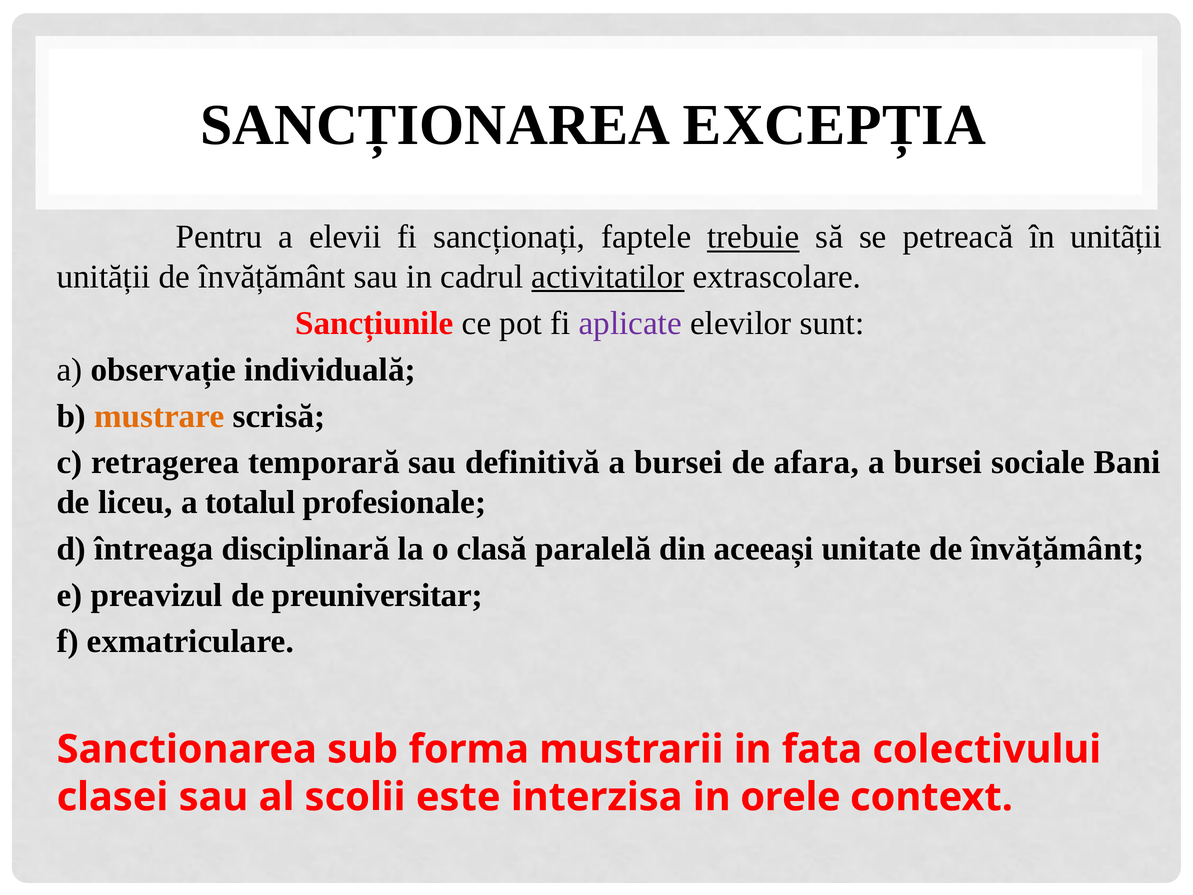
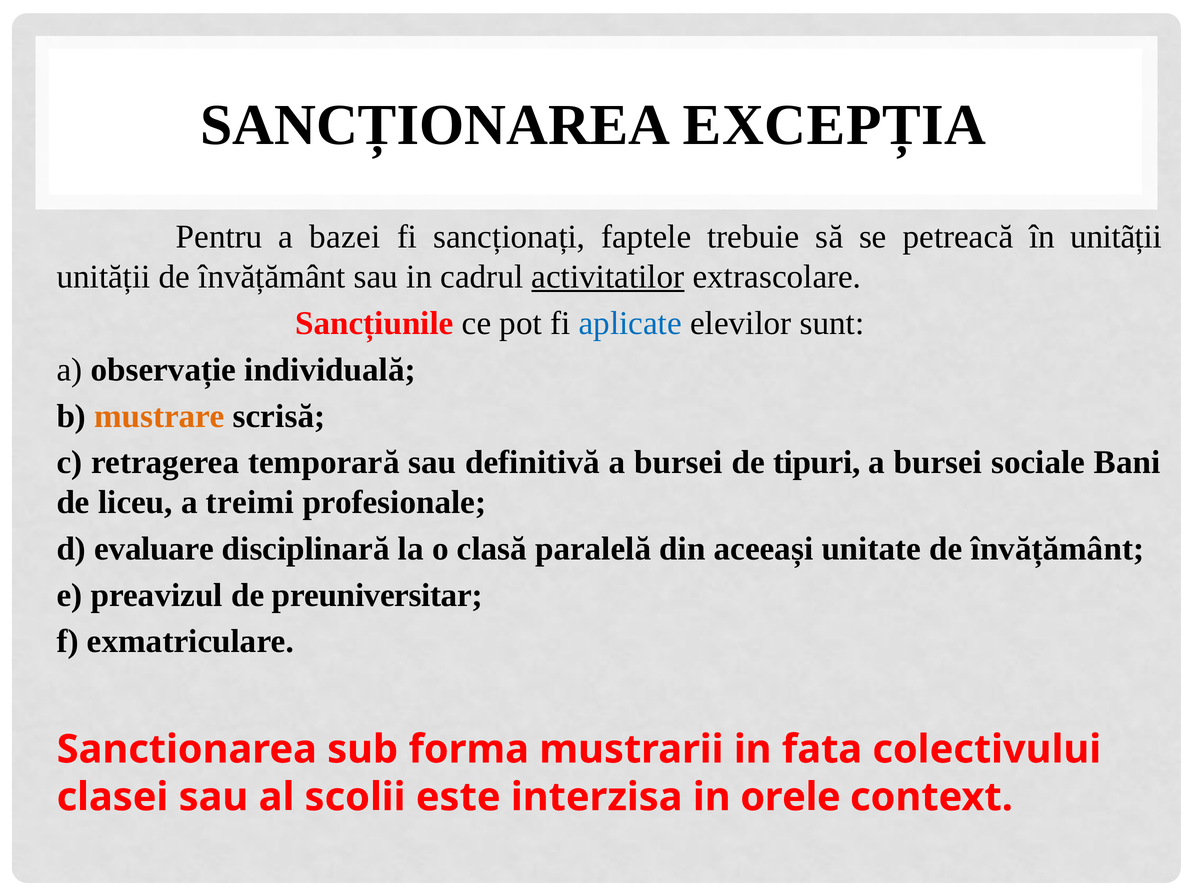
elevii: elevii -> bazei
trebuie underline: present -> none
aplicate colour: purple -> blue
afara: afara -> tipuri
totalul: totalul -> treimi
întreaga: întreaga -> evaluare
